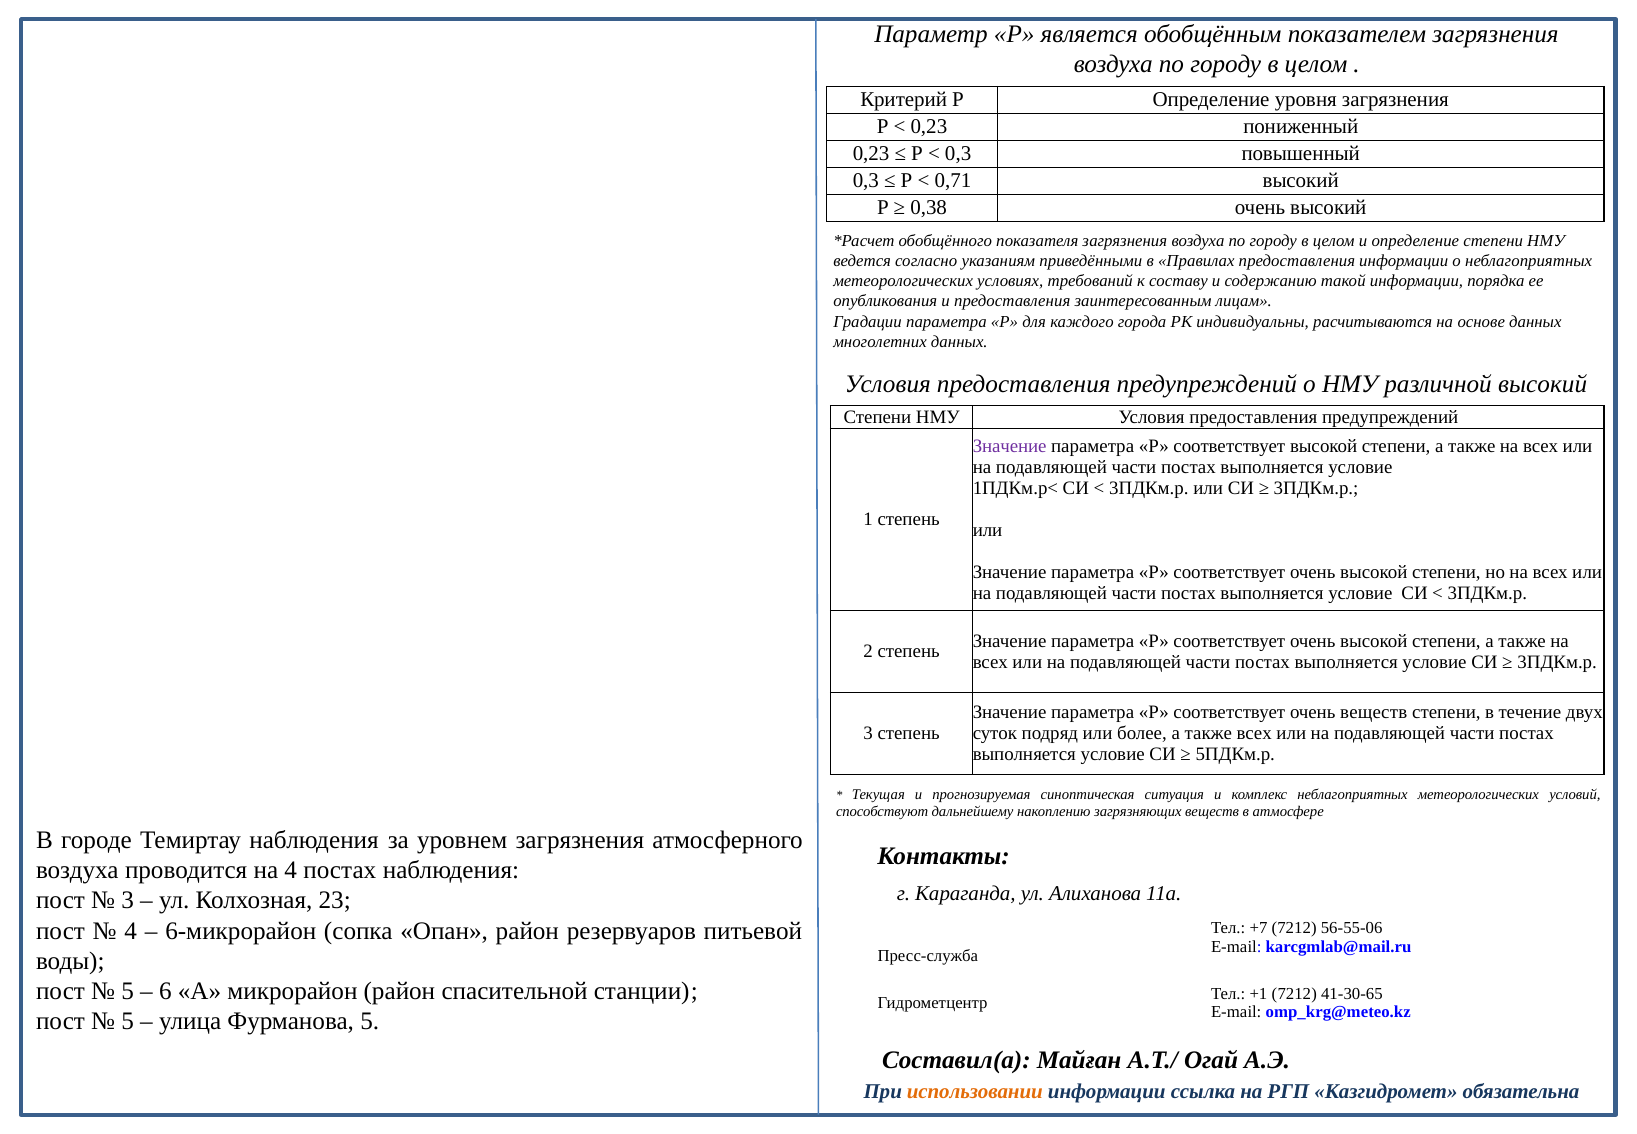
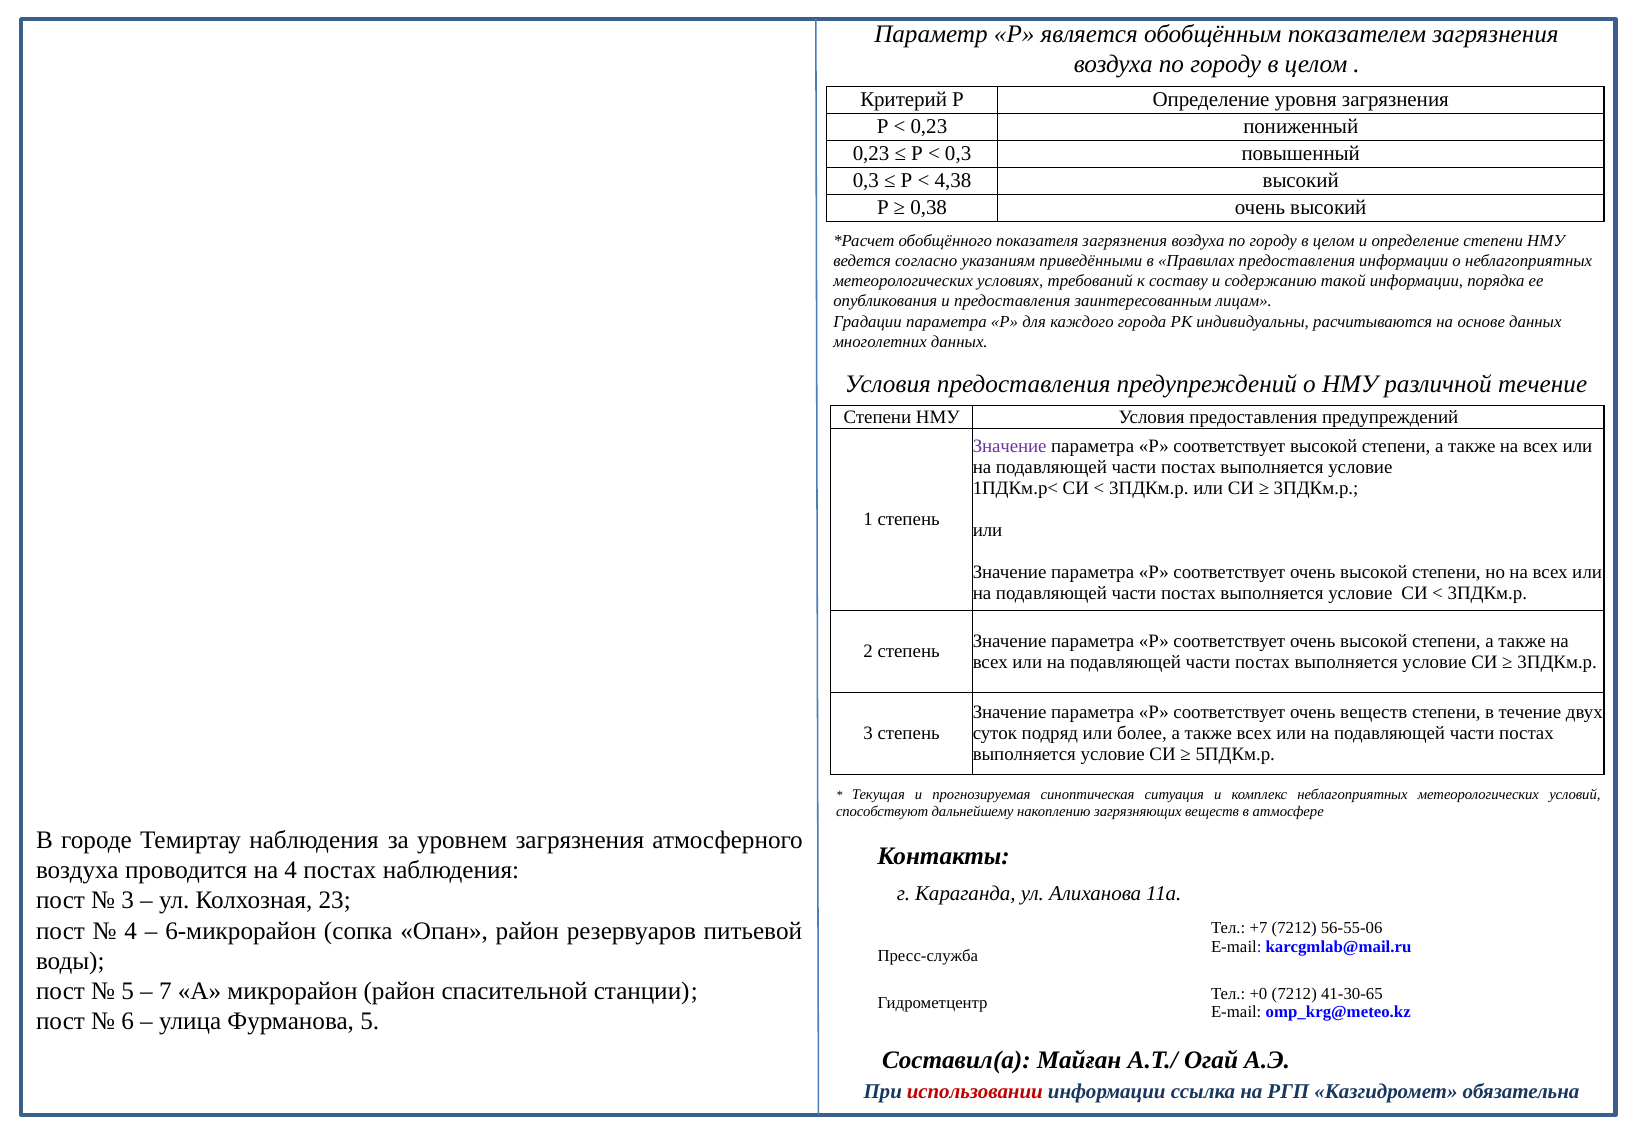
0,71: 0,71 -> 4,38
различной высокий: высокий -> течение
6: 6 -> 7
+1: +1 -> +0
5 at (128, 1021): 5 -> 6
использовании colour: orange -> red
